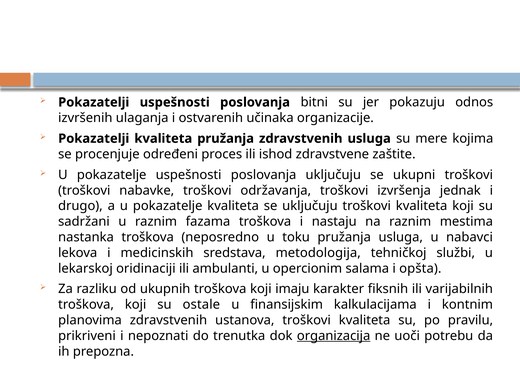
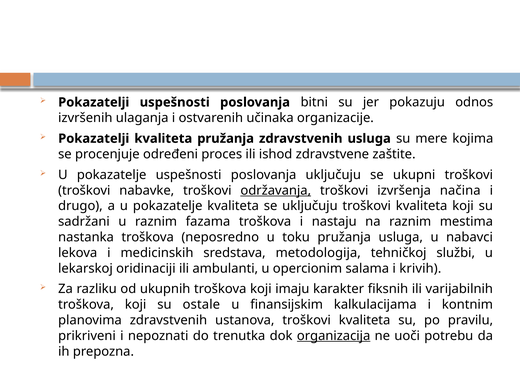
održavanja underline: none -> present
jednak: jednak -> načina
opšta: opšta -> krivih
